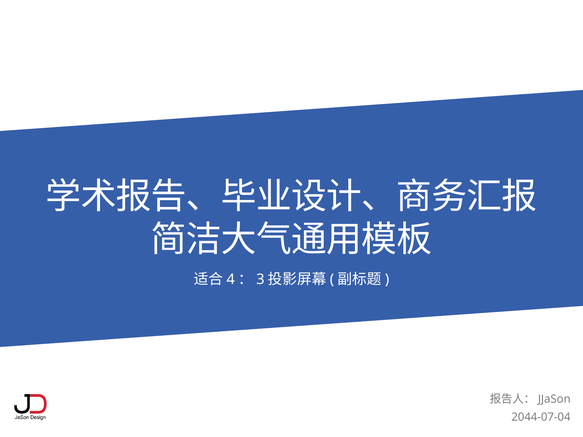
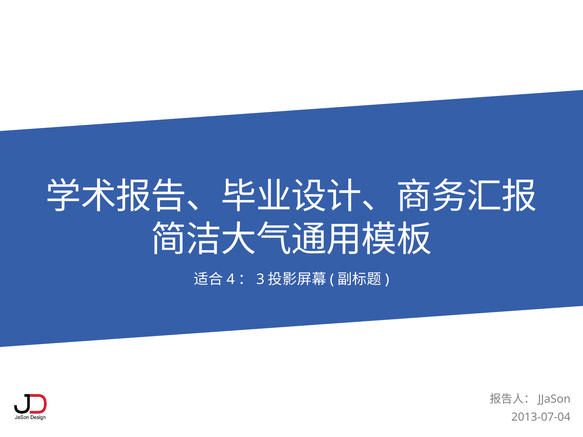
2044-07-04: 2044-07-04 -> 2013-07-04
